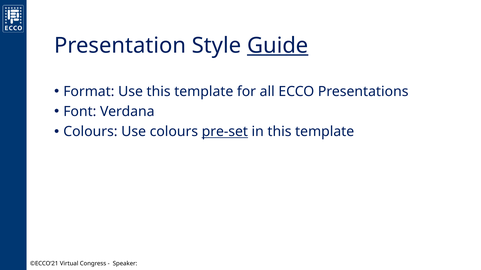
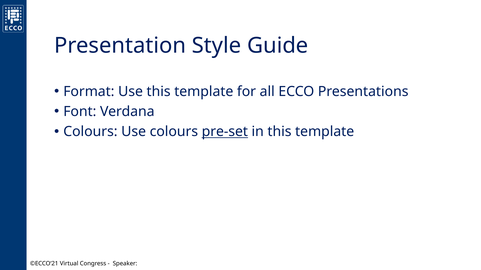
Guide underline: present -> none
